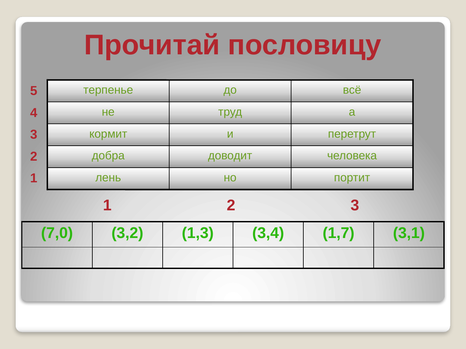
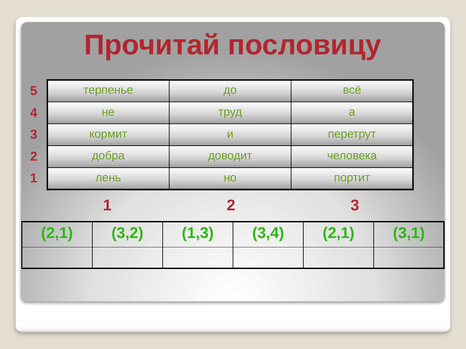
7,0 at (57, 233): 7,0 -> 2,1
3,4 1,7: 1,7 -> 2,1
